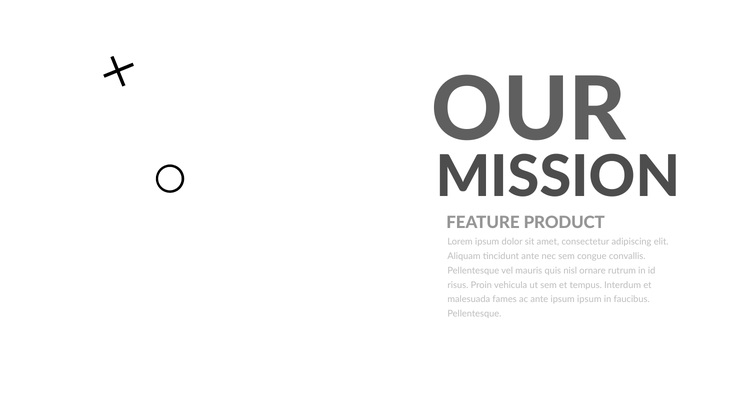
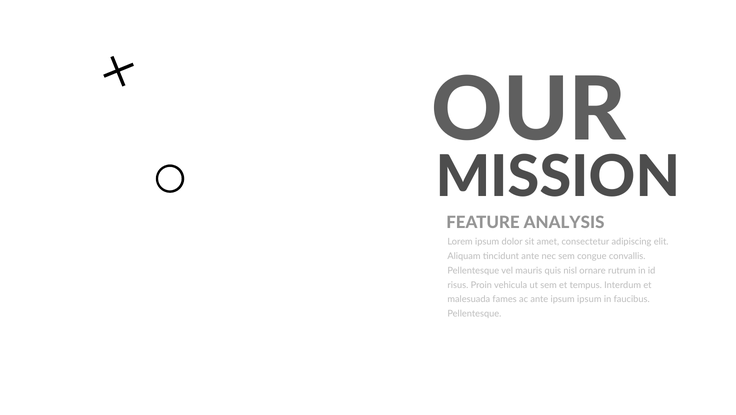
PRODUCT: PRODUCT -> ANALYSIS
